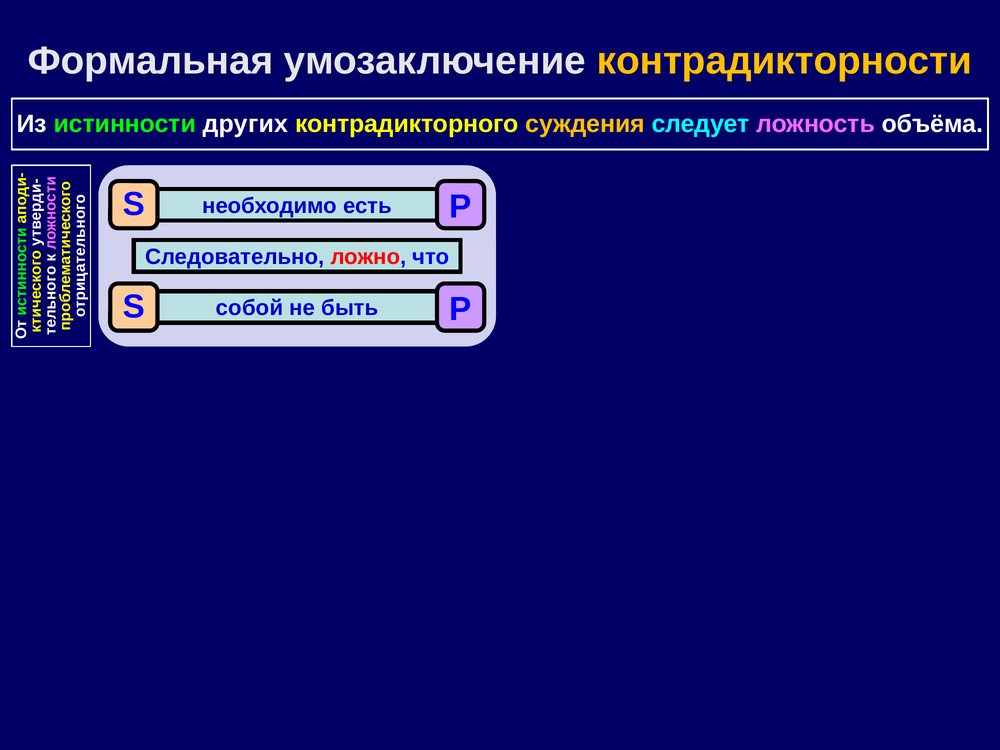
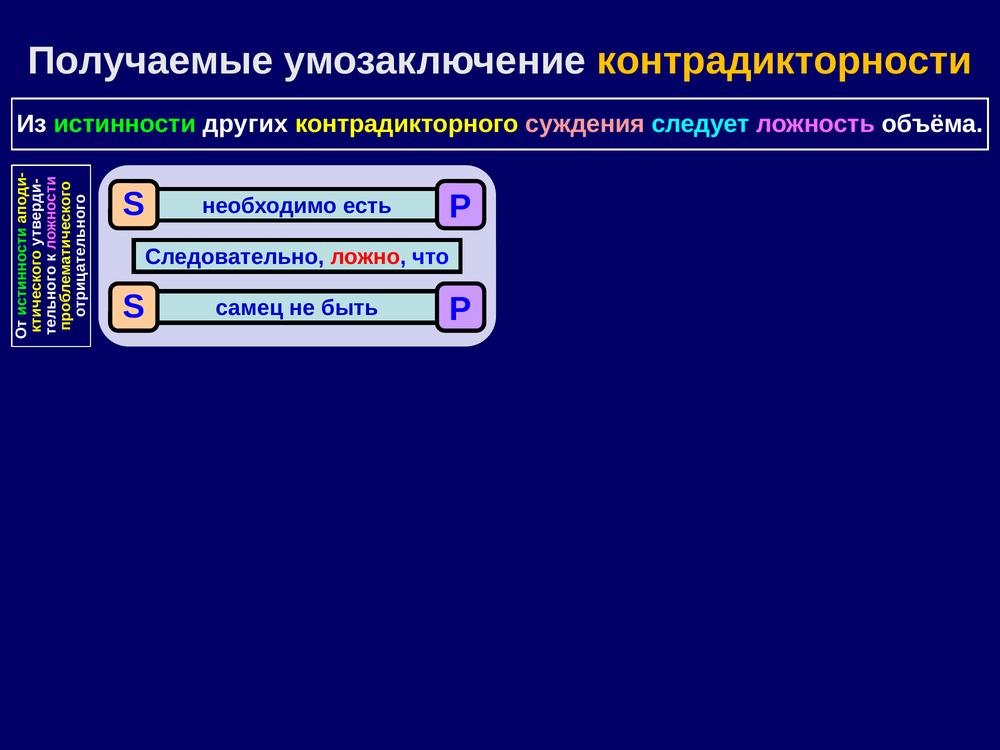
Формальная: Формальная -> Получаемые
суждения colour: yellow -> pink
собой: собой -> самец
